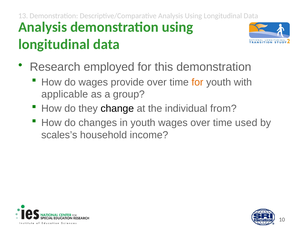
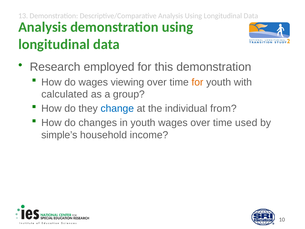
provide: provide -> viewing
applicable: applicable -> calculated
change colour: black -> blue
scales’s: scales’s -> simple’s
